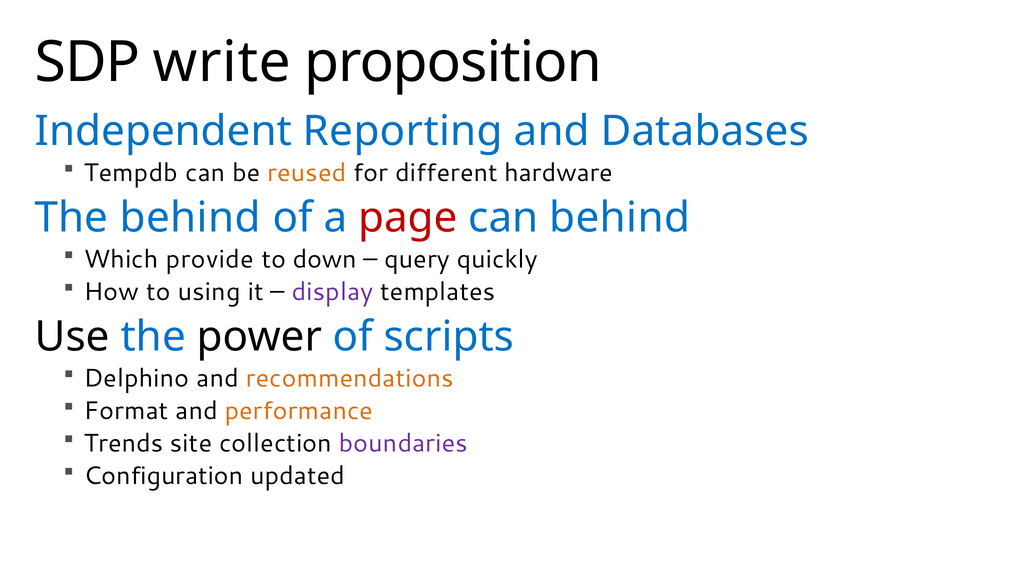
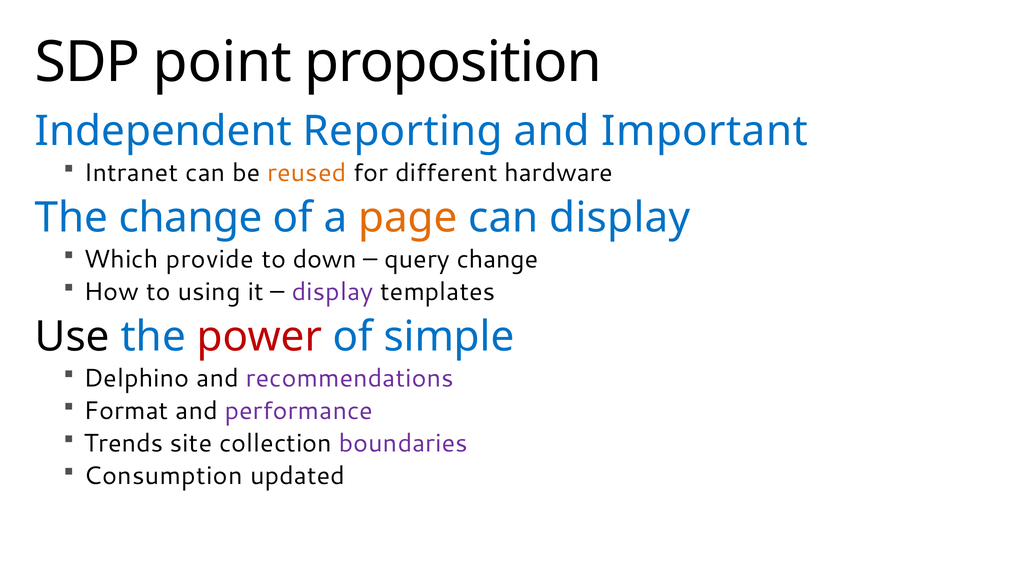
write: write -> point
Databases: Databases -> Important
Tempdb: Tempdb -> Intranet
The behind: behind -> change
page colour: red -> orange
can behind: behind -> display
query quickly: quickly -> change
power colour: black -> red
scripts: scripts -> simple
recommendations colour: orange -> purple
performance colour: orange -> purple
Configuration: Configuration -> Consumption
